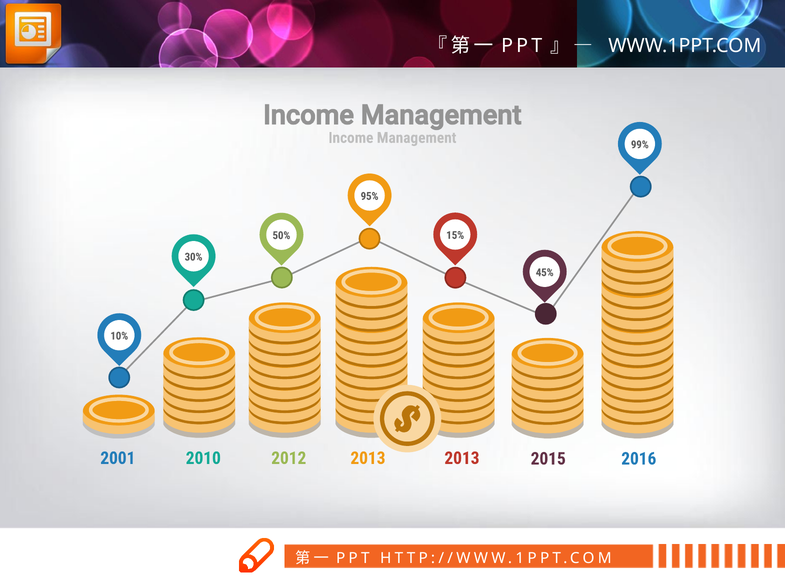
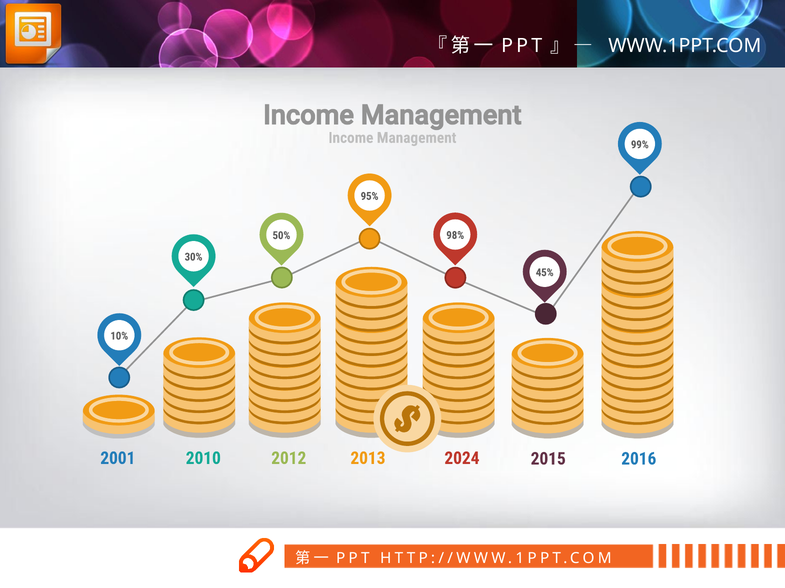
15%: 15% -> 98%
2013 2013: 2013 -> 2024
